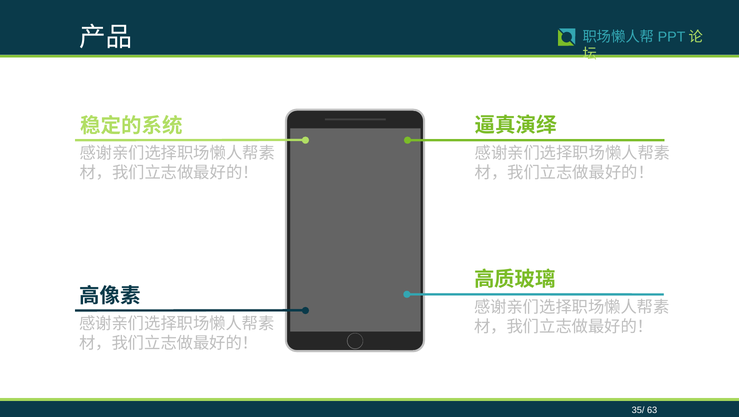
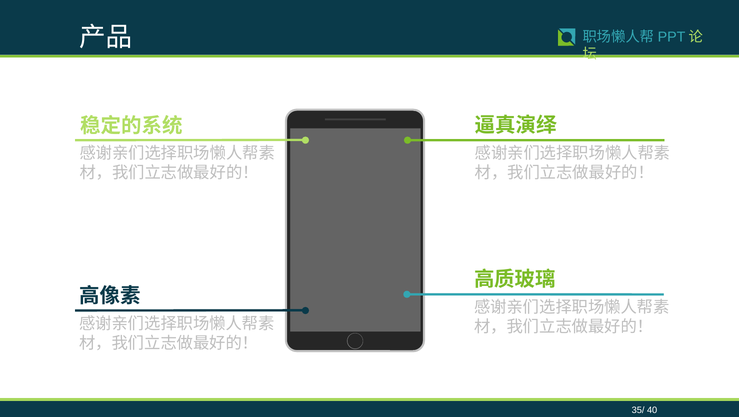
63: 63 -> 40
